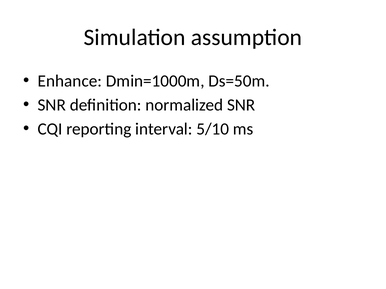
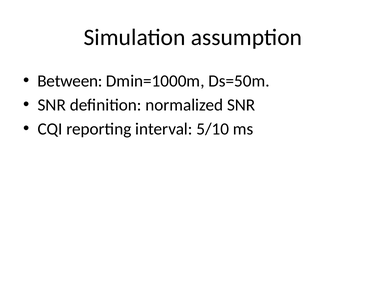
Enhance: Enhance -> Between
